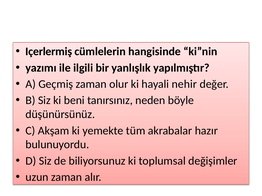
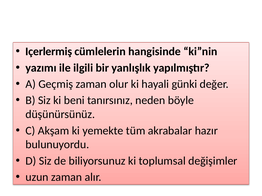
nehir: nehir -> günki
